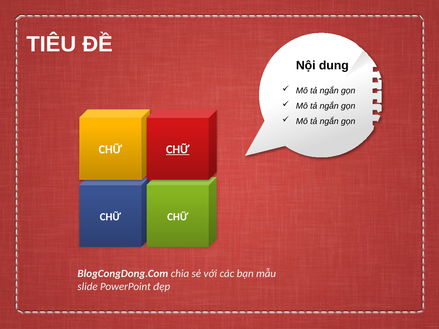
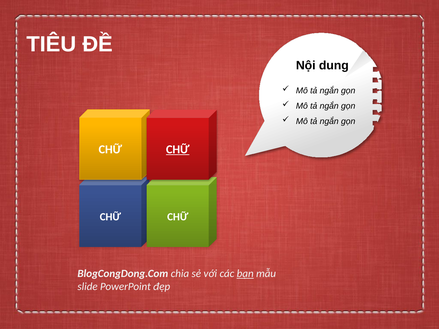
bạn underline: none -> present
